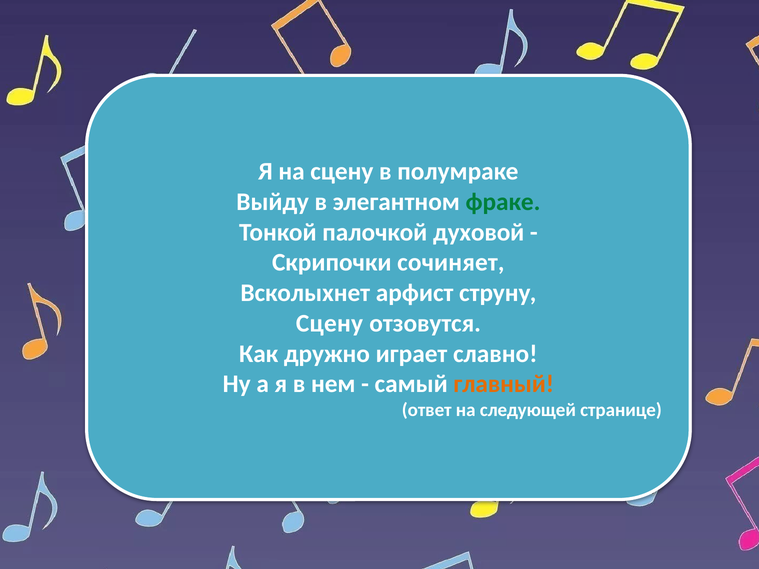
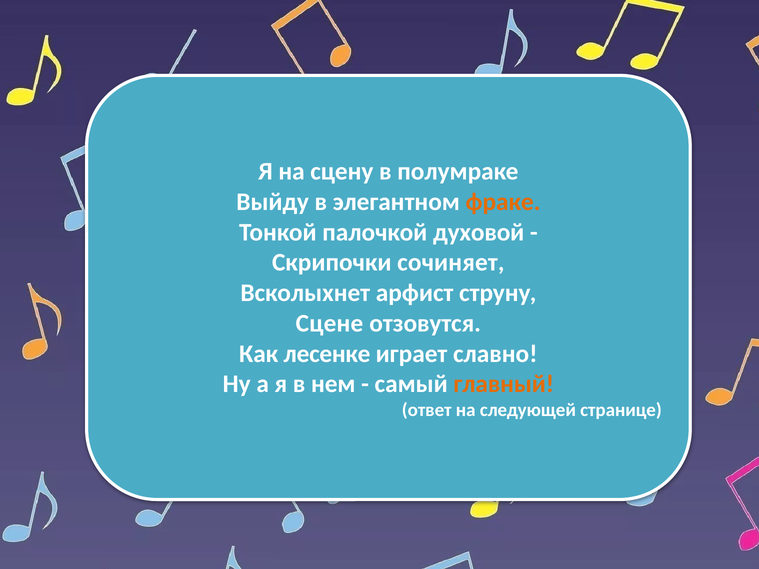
фраке colour: green -> orange
Сцену at (329, 323): Сцену -> Сцене
дружно: дружно -> лесенке
